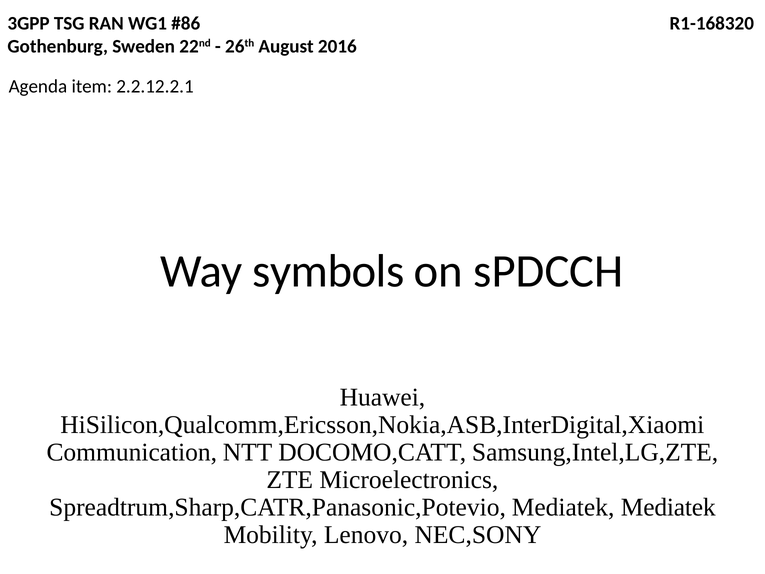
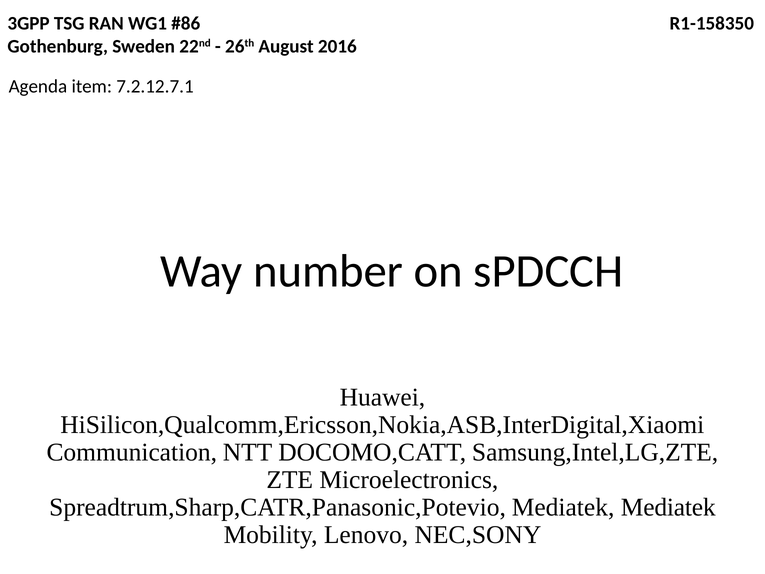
R1-168320: R1-168320 -> R1-158350
2.2.12.2.1: 2.2.12.2.1 -> 7.2.12.7.1
symbols: symbols -> number
